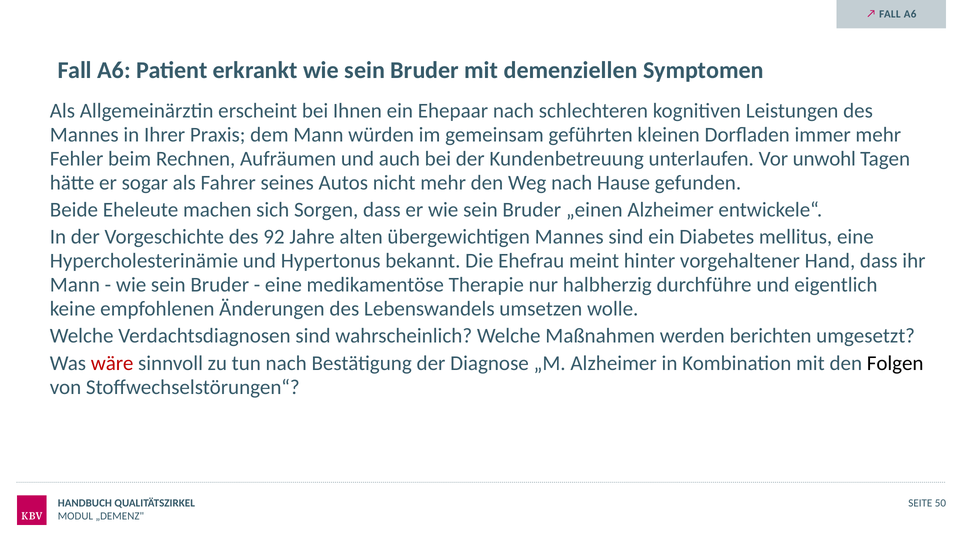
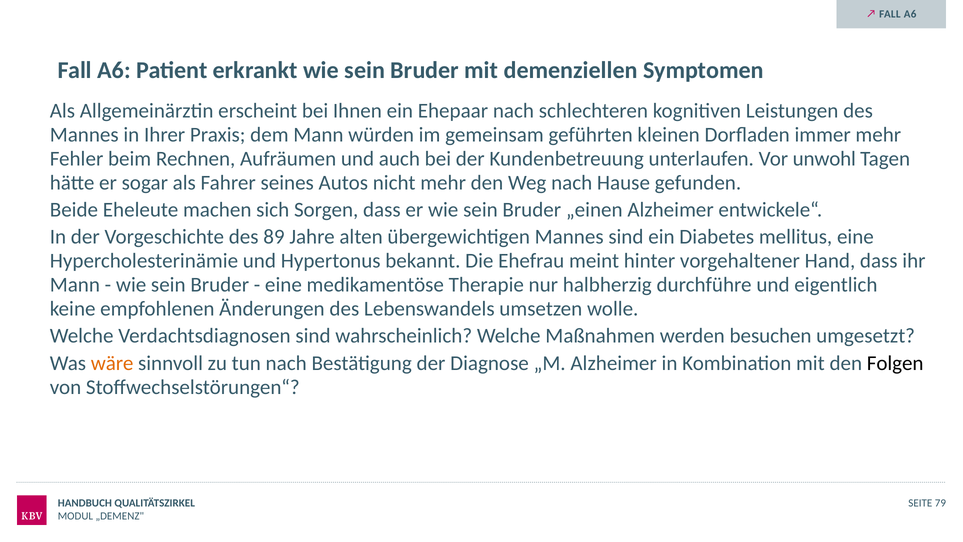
92: 92 -> 89
berichten: berichten -> besuchen
wäre colour: red -> orange
50: 50 -> 79
